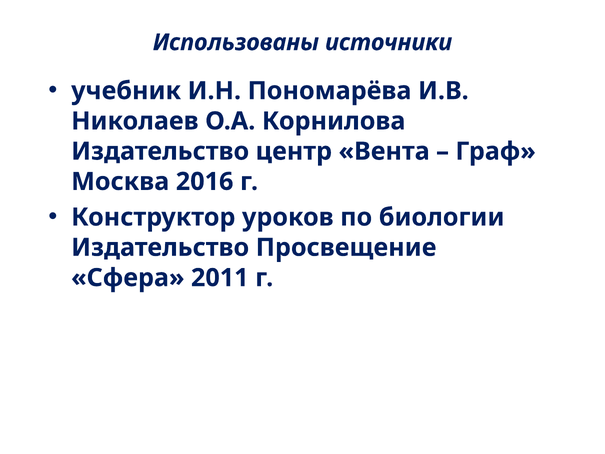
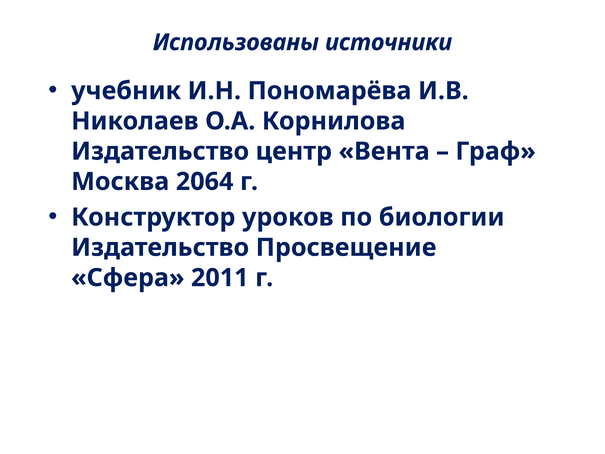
2016: 2016 -> 2064
